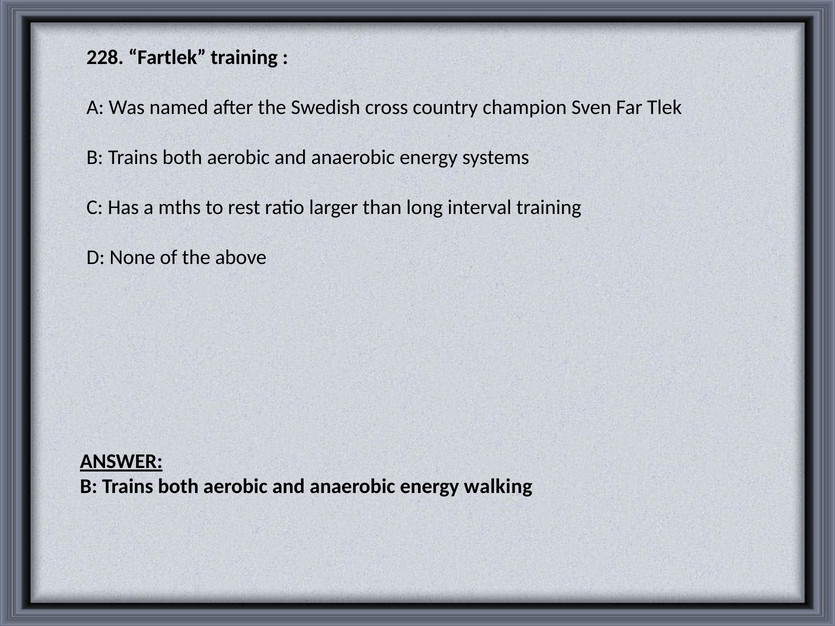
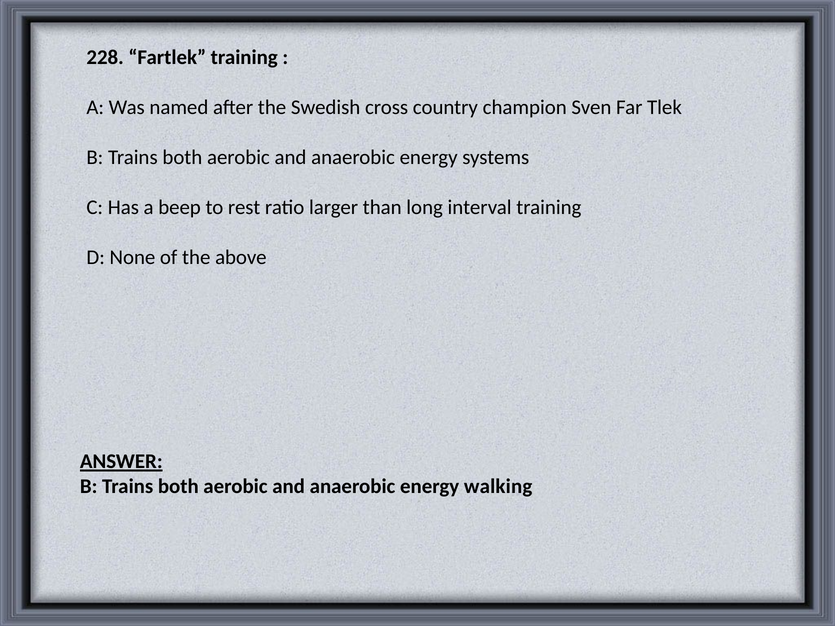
mths: mths -> beep
